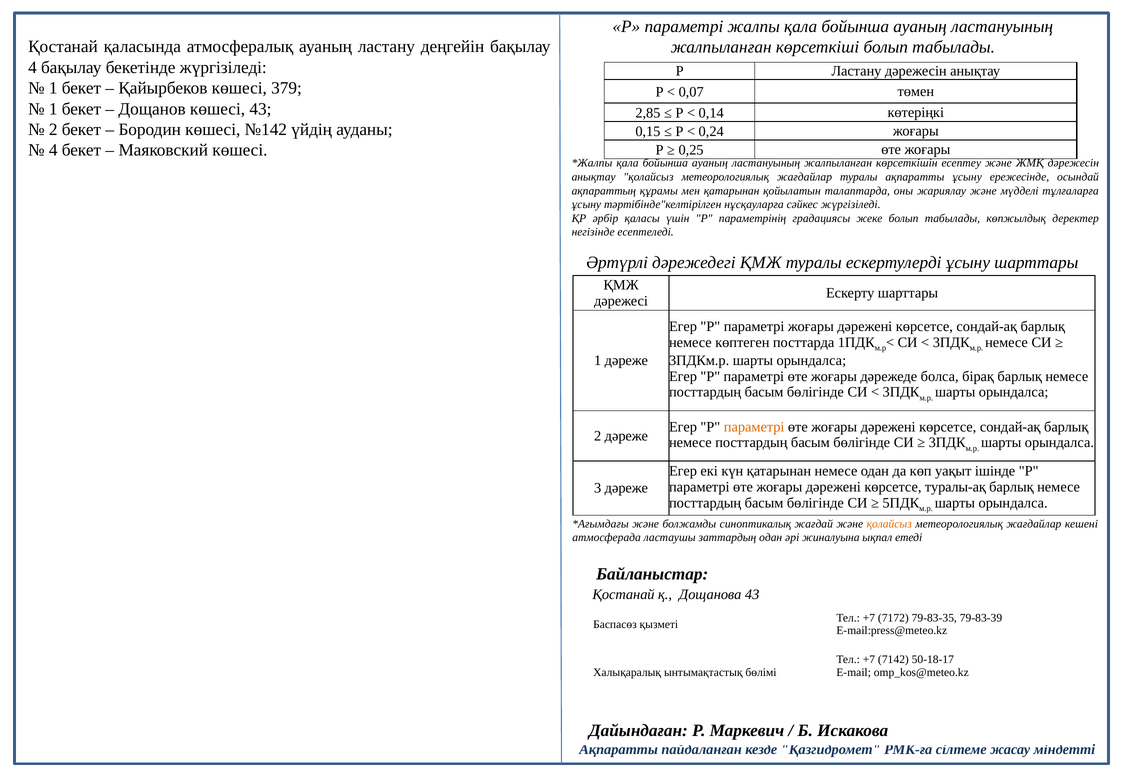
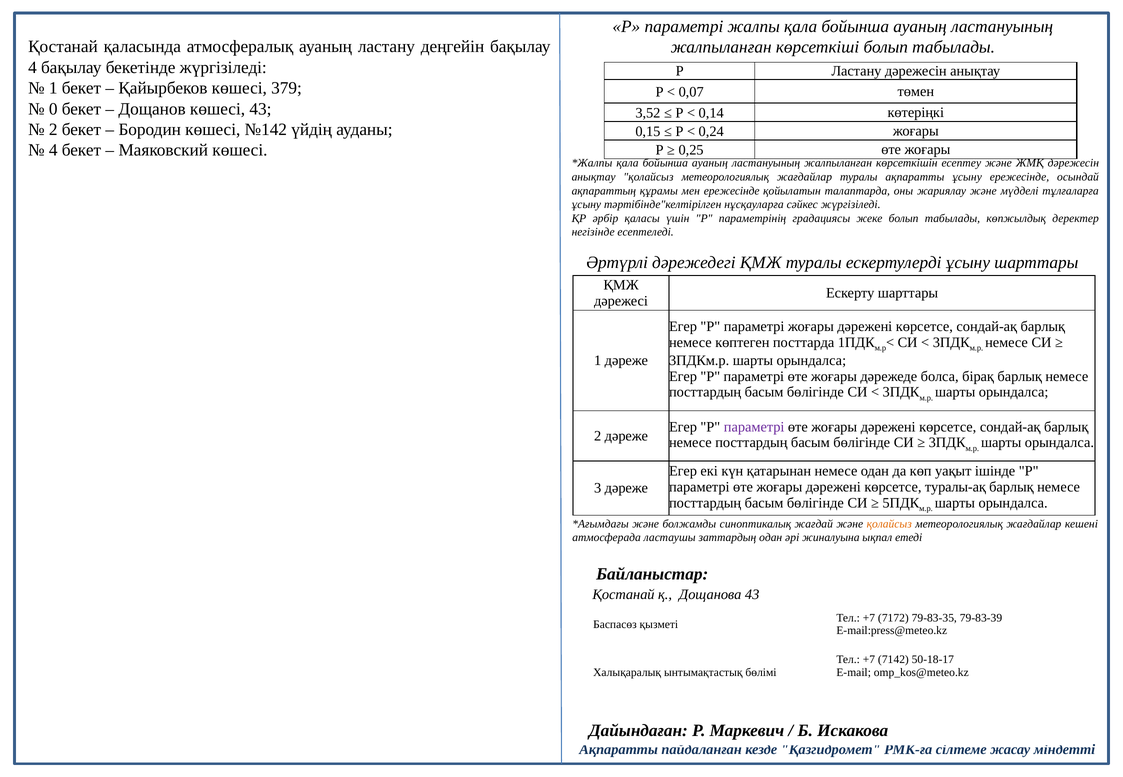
1 at (53, 109): 1 -> 0
2,85: 2,85 -> 3,52
мен қатарынан: қатарынан -> ережесінде
параметрі at (754, 427) colour: orange -> purple
